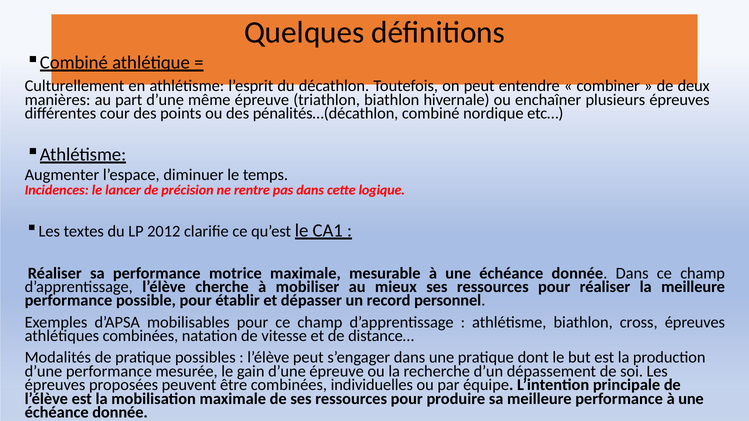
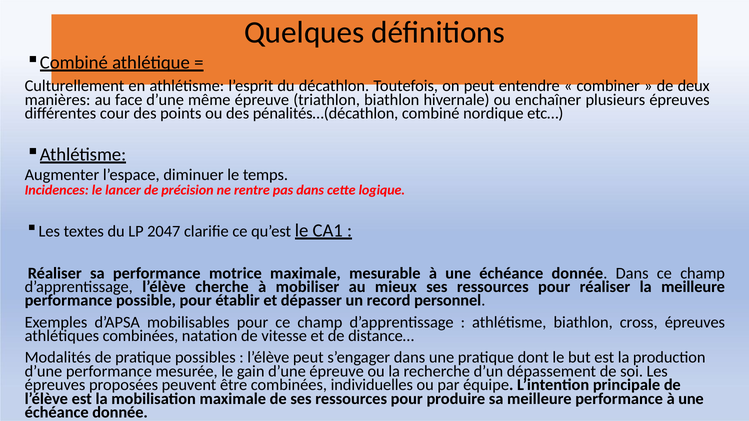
part: part -> face
2012: 2012 -> 2047
